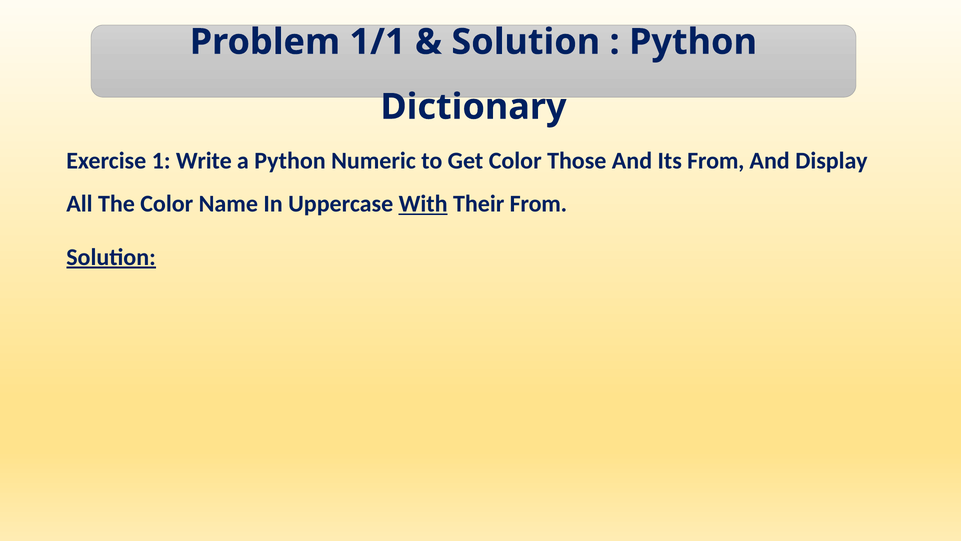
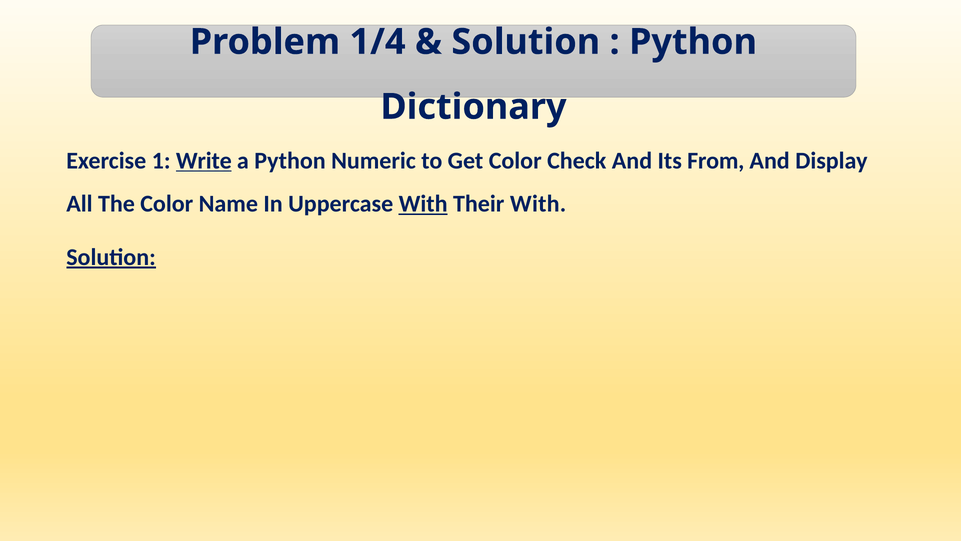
1/1: 1/1 -> 1/4
Write underline: none -> present
Those: Those -> Check
Their From: From -> With
